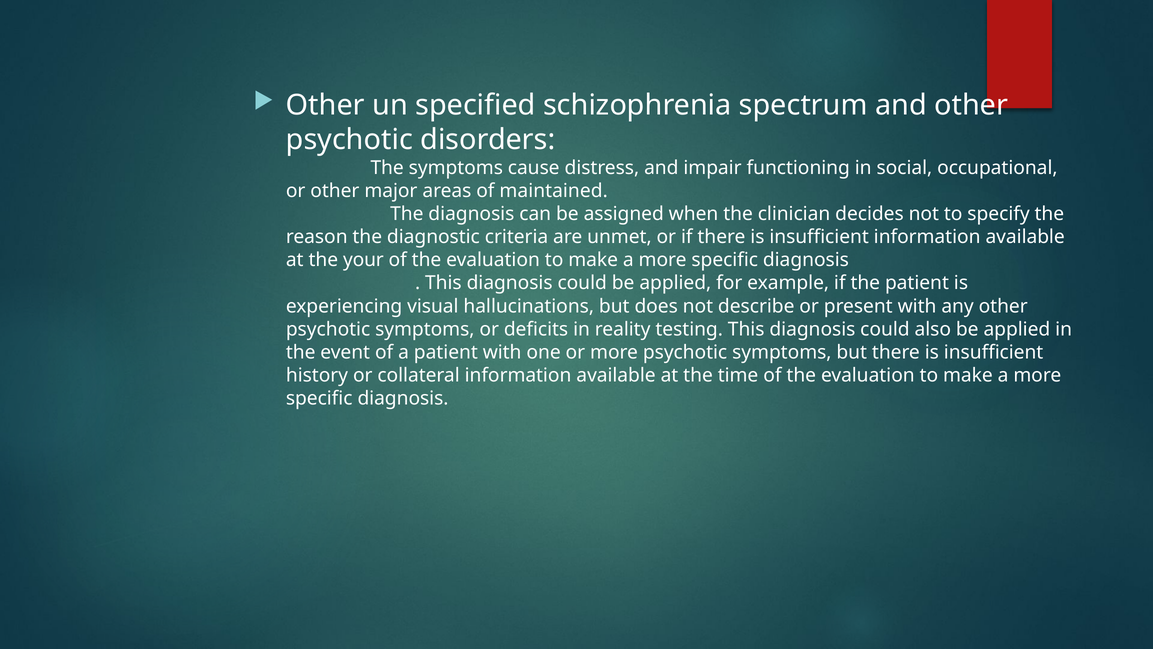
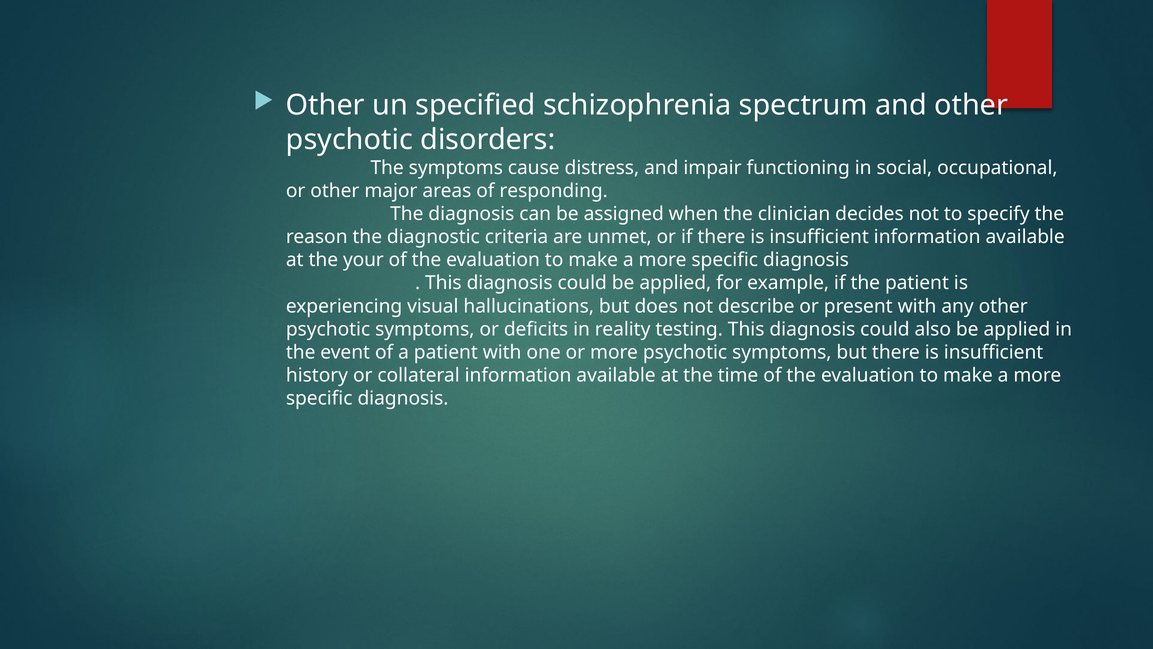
maintained: maintained -> responding
